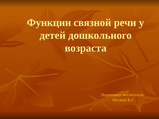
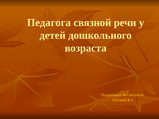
Функции: Функции -> Педагога
